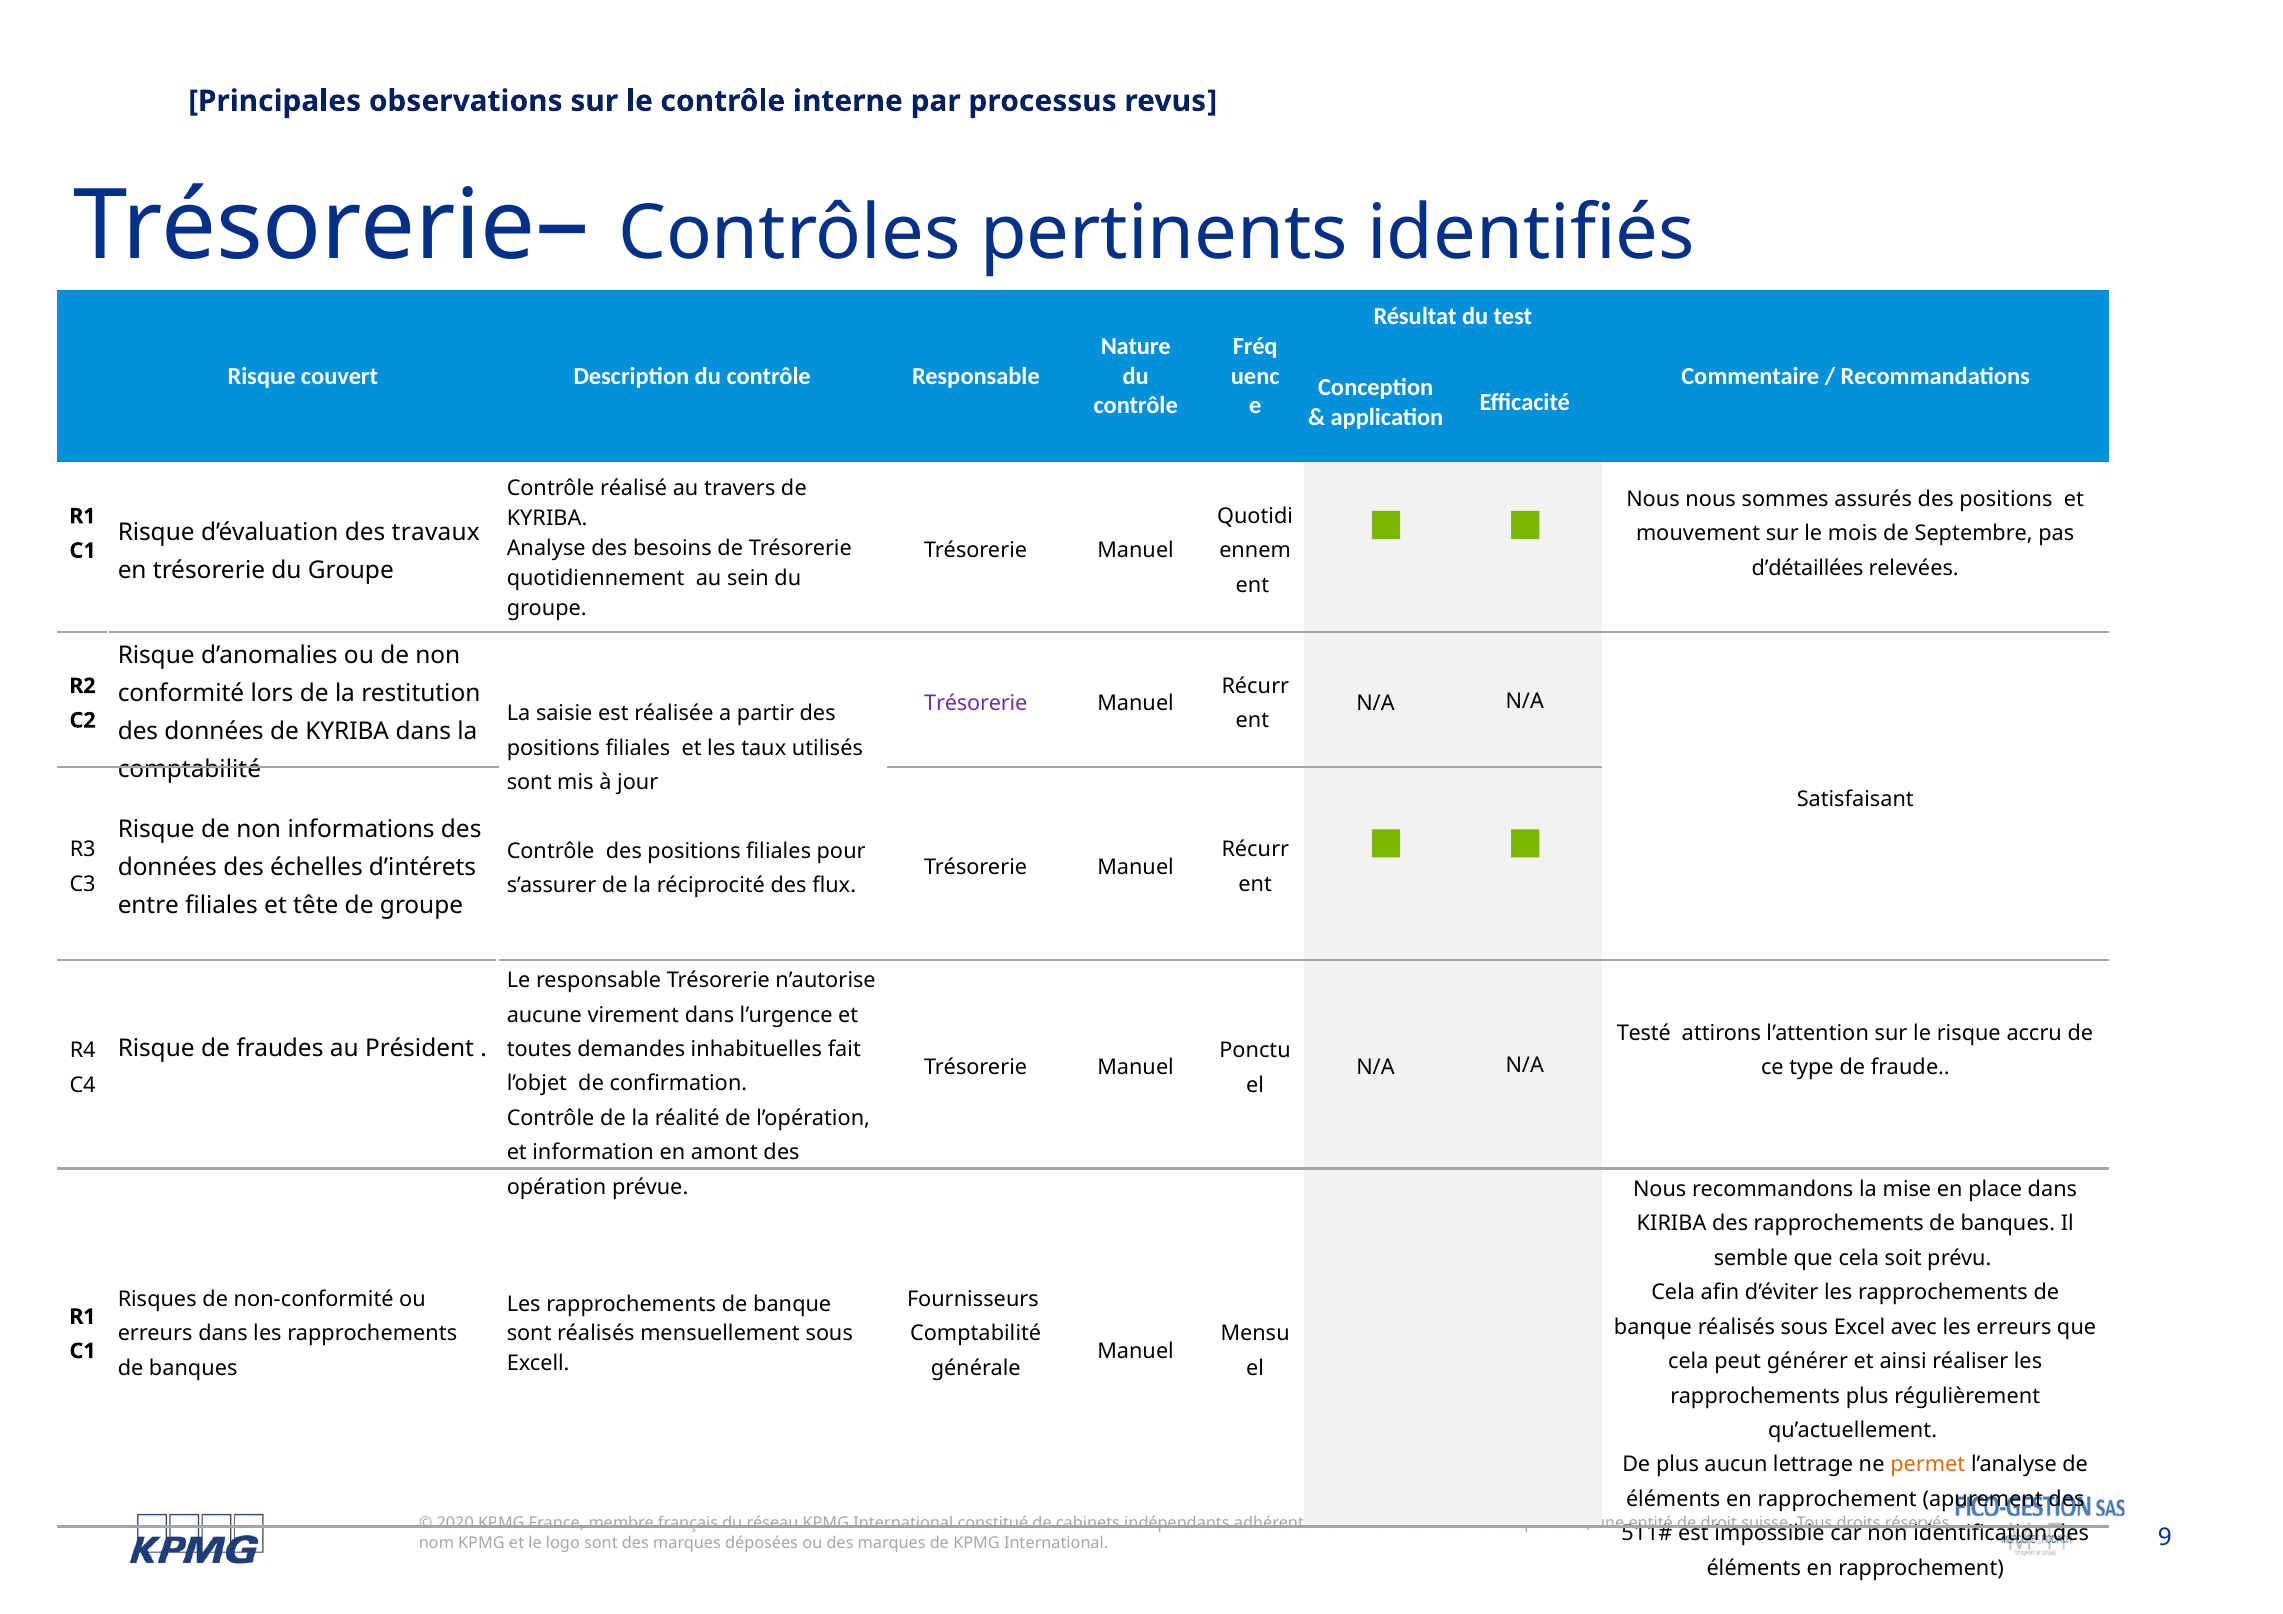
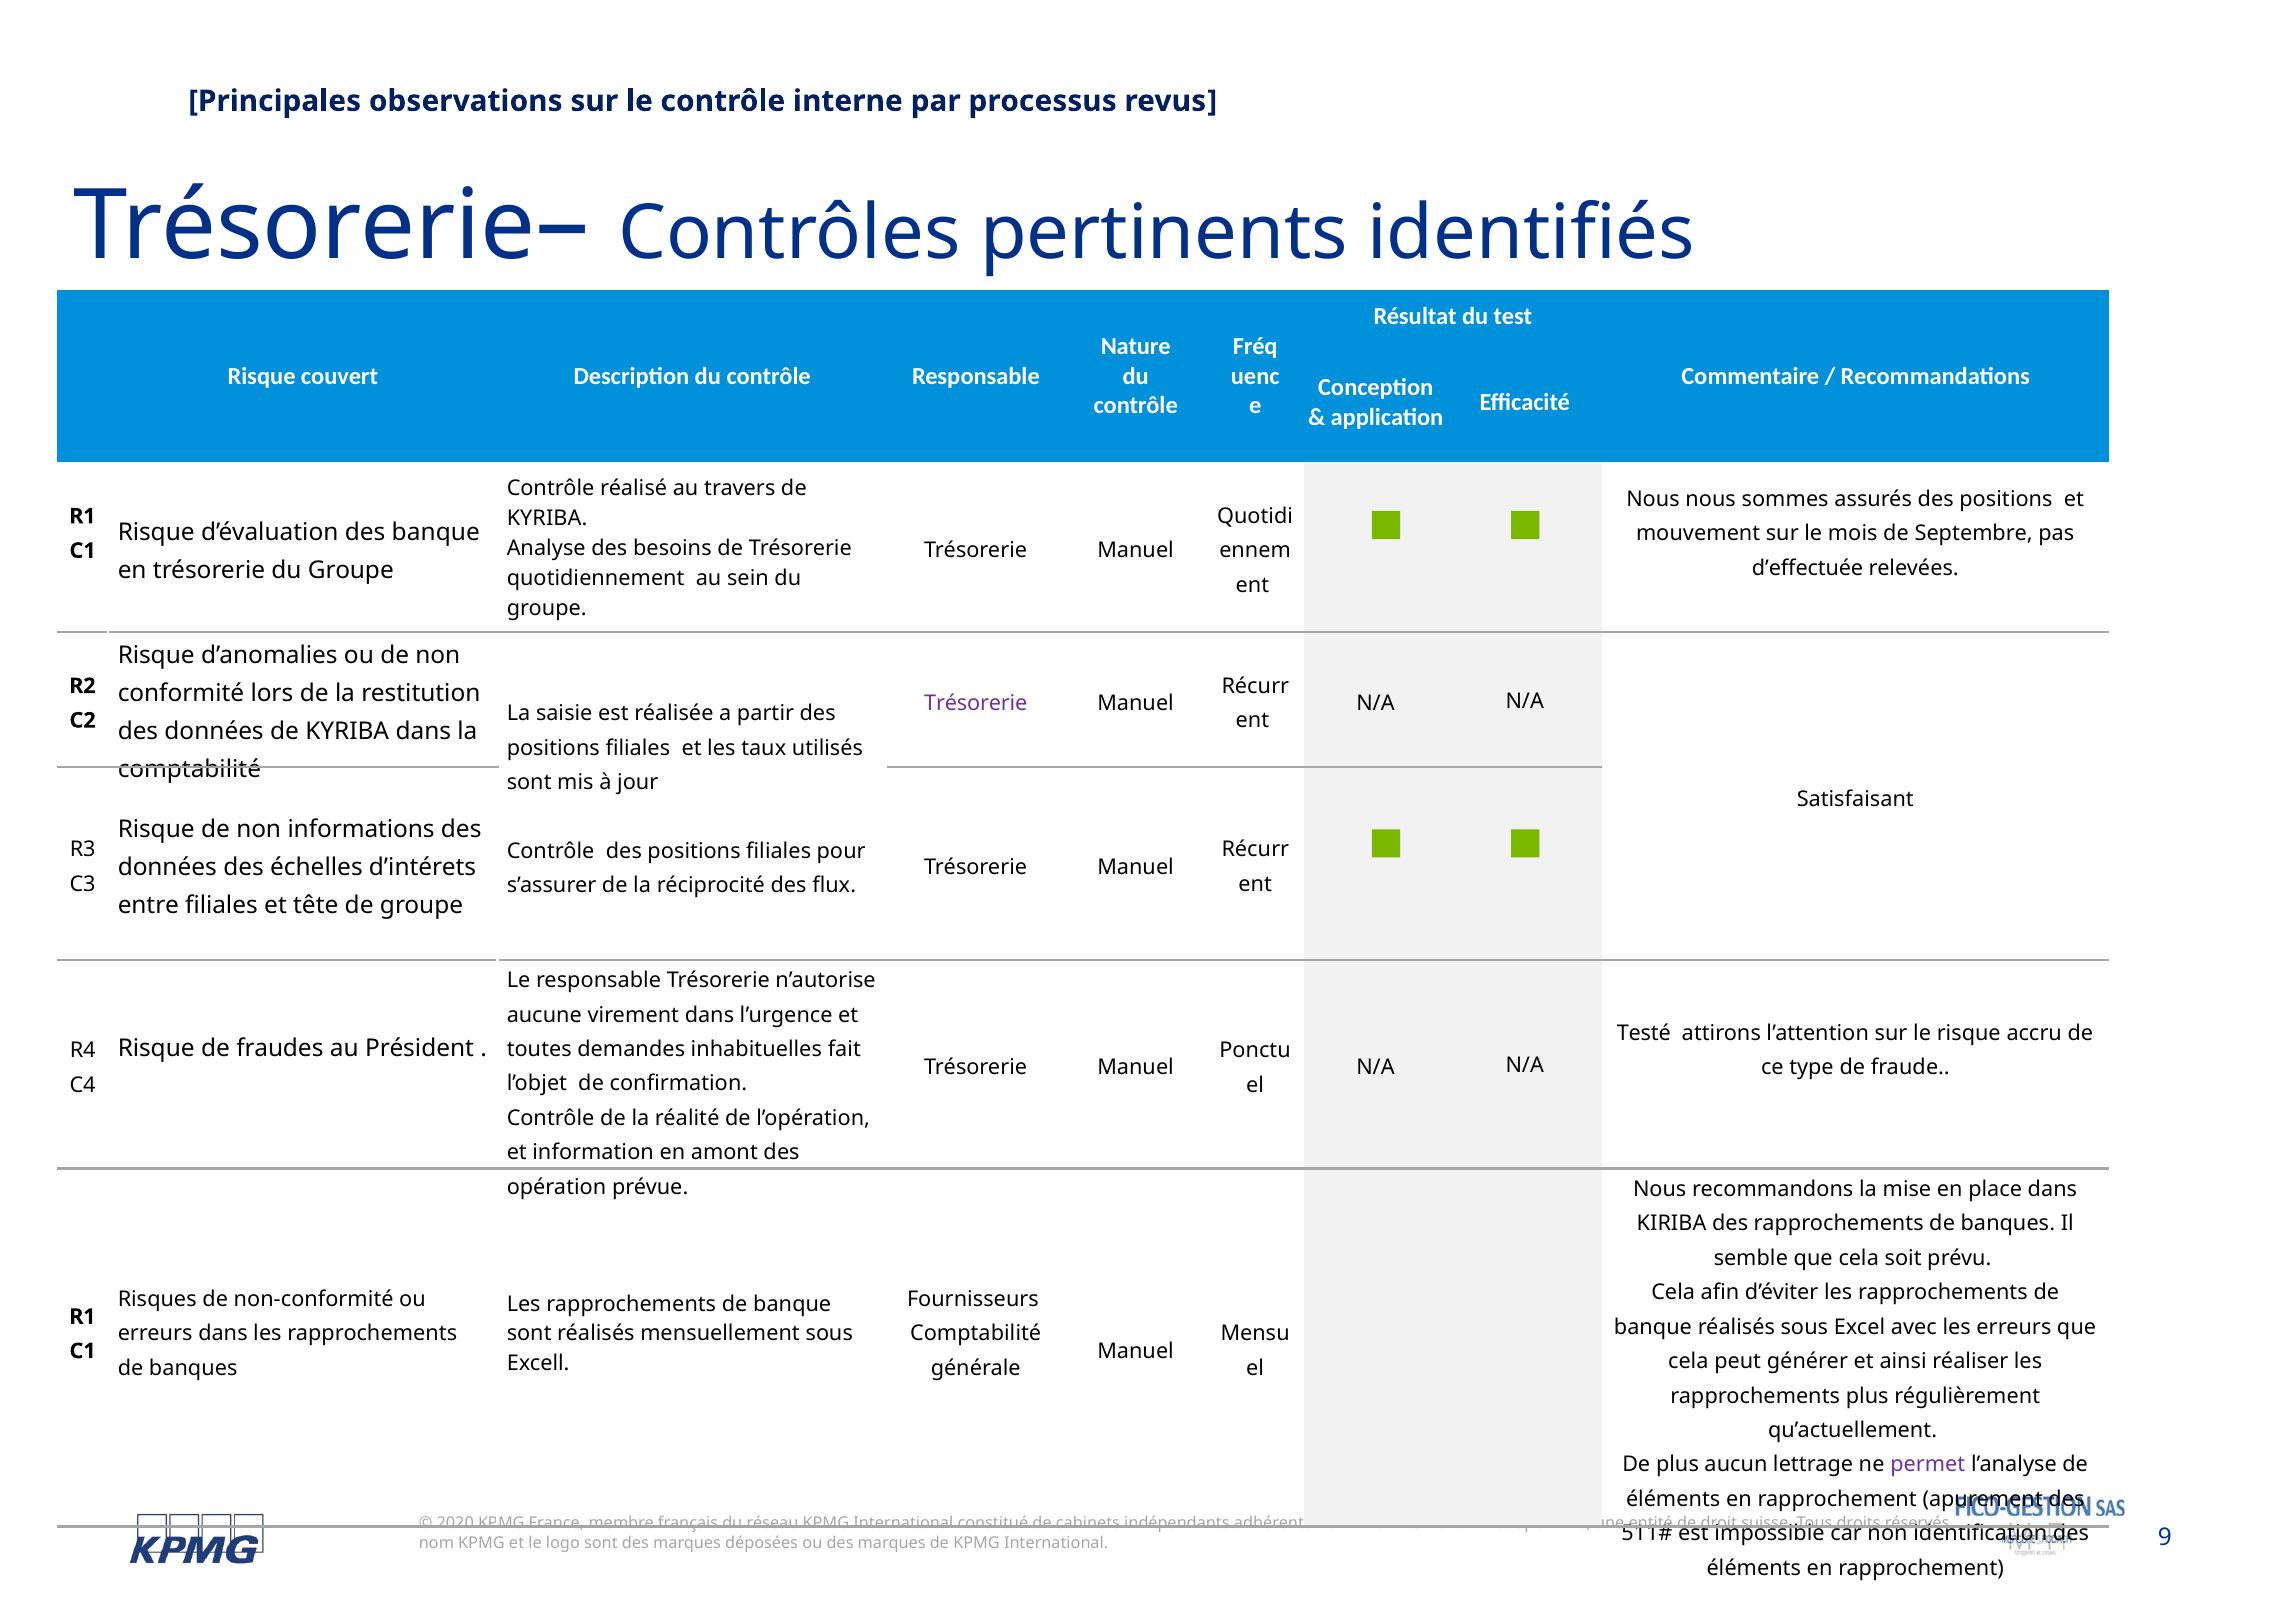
des travaux: travaux -> banque
d’détaillées: d’détaillées -> d’effectuée
permet colour: orange -> purple
